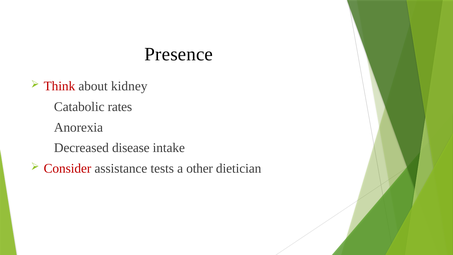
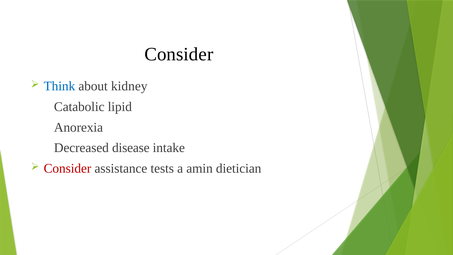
Presence at (179, 54): Presence -> Consider
Think colour: red -> blue
rates: rates -> lipid
other: other -> amin
